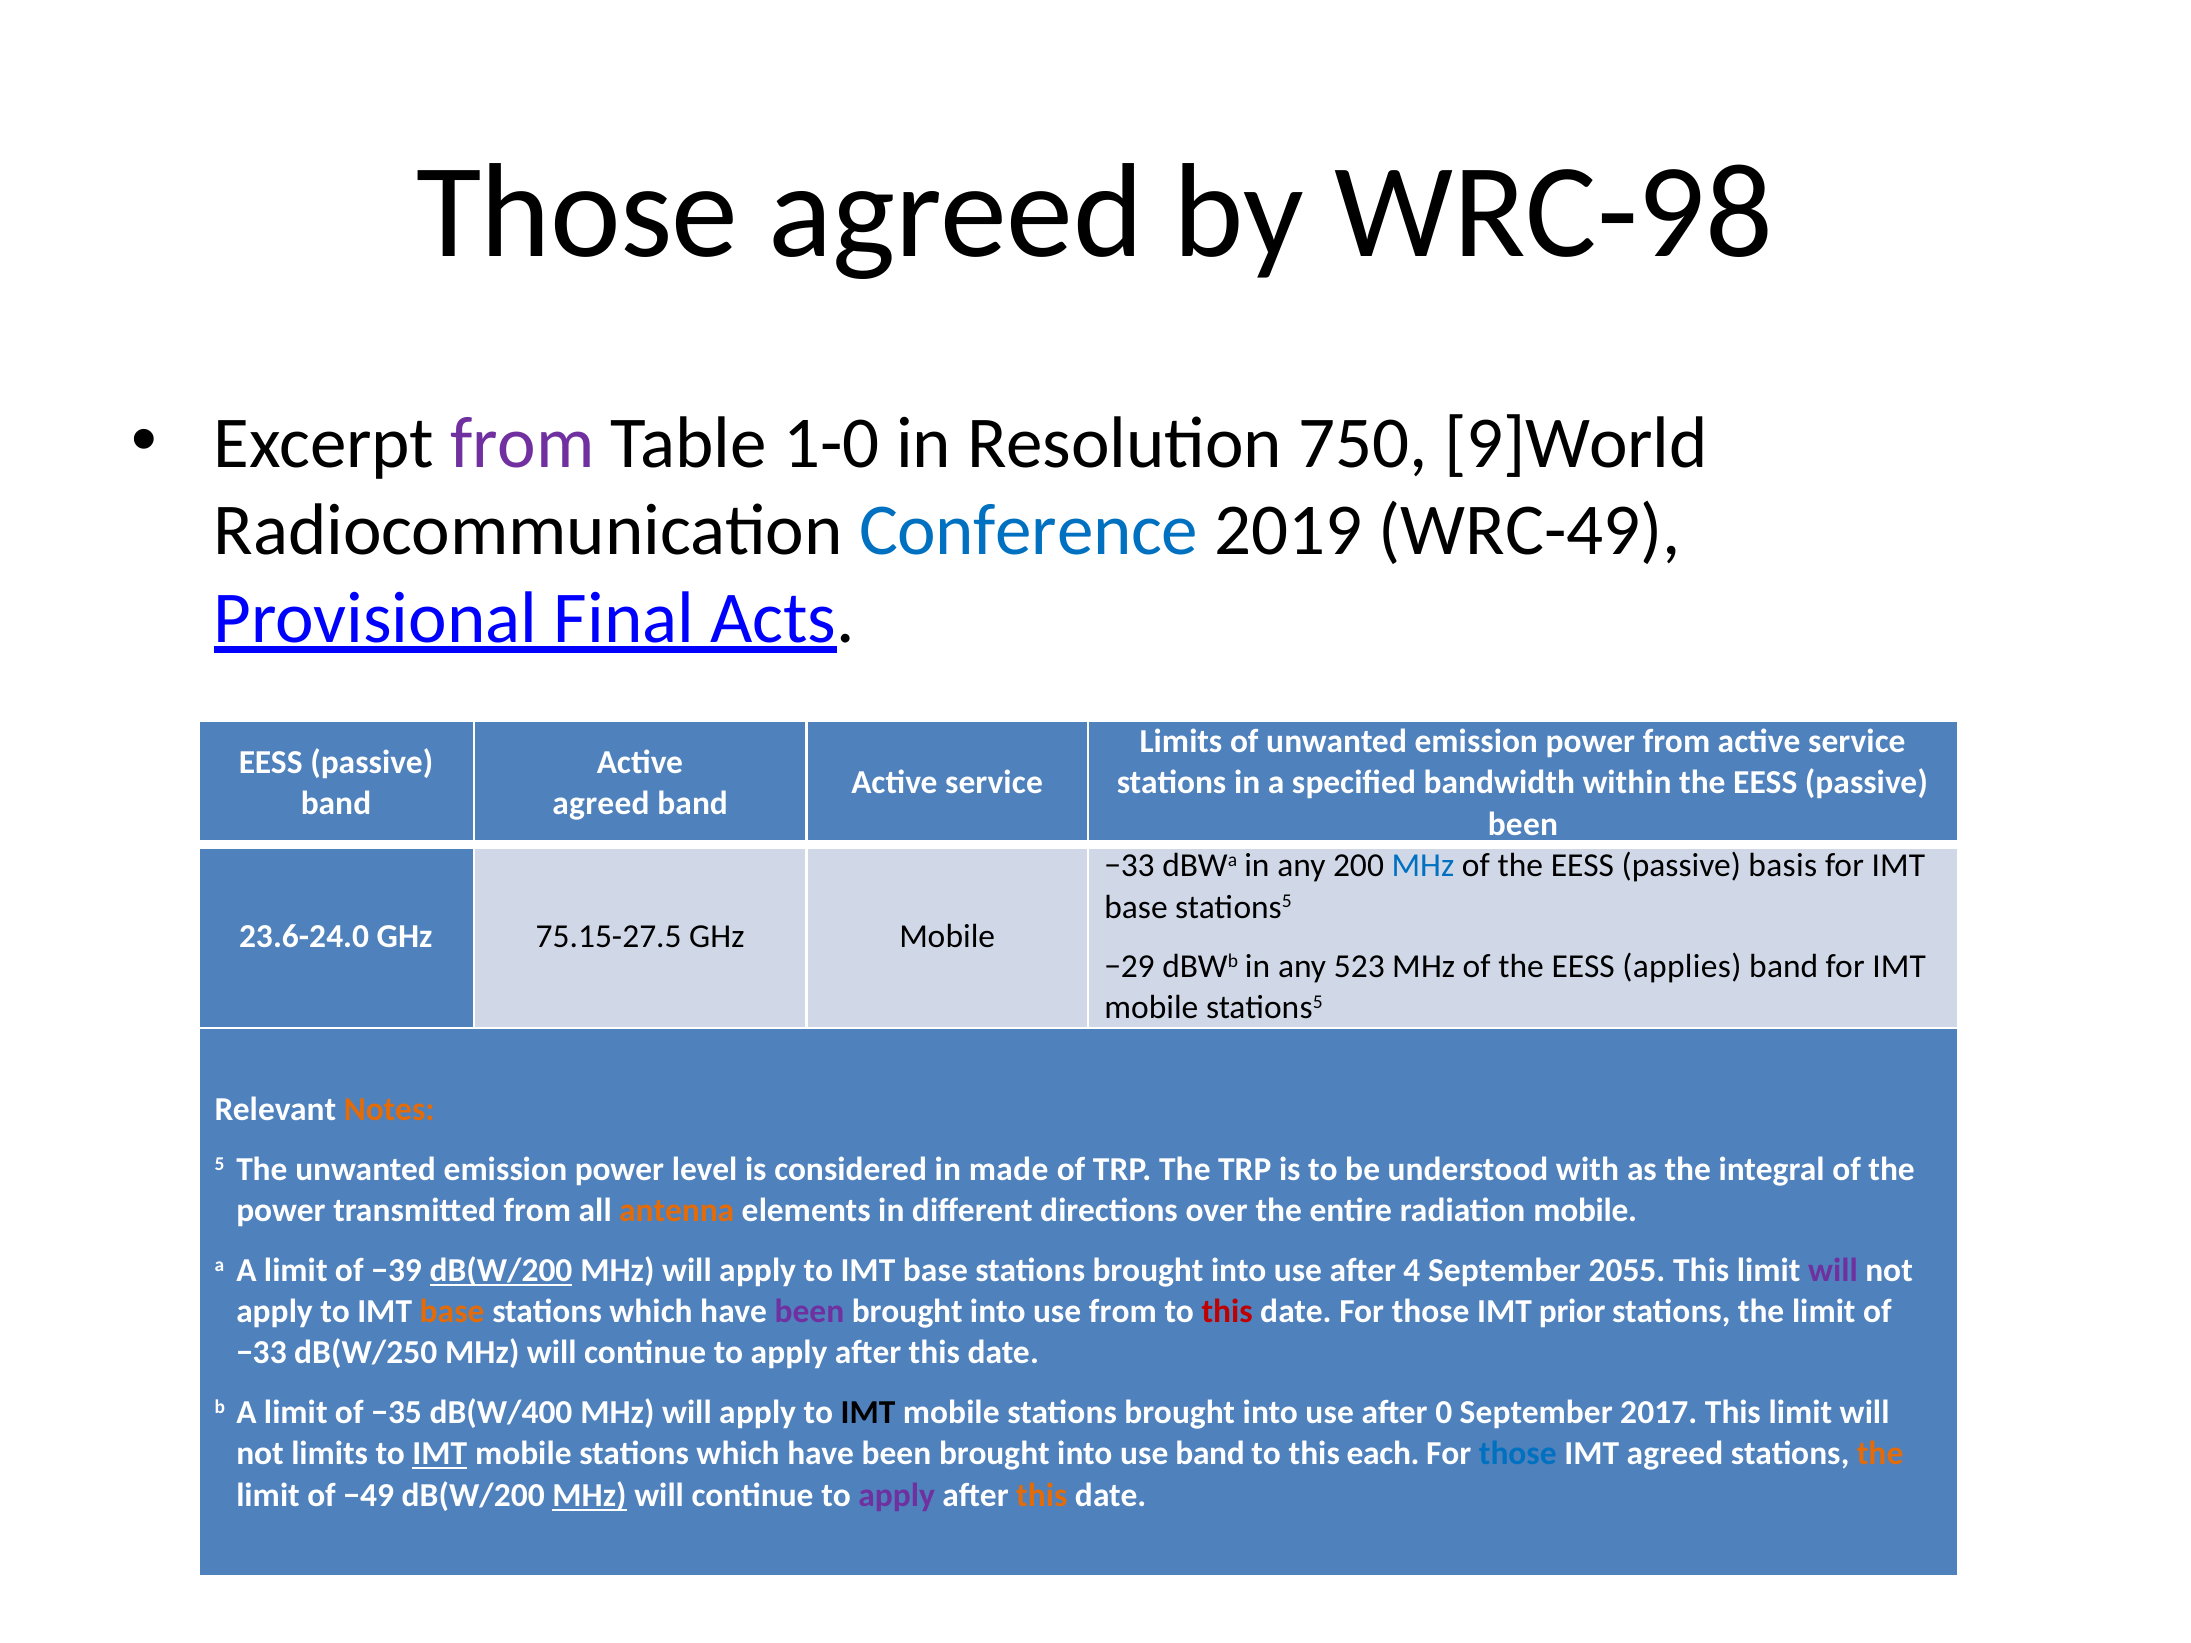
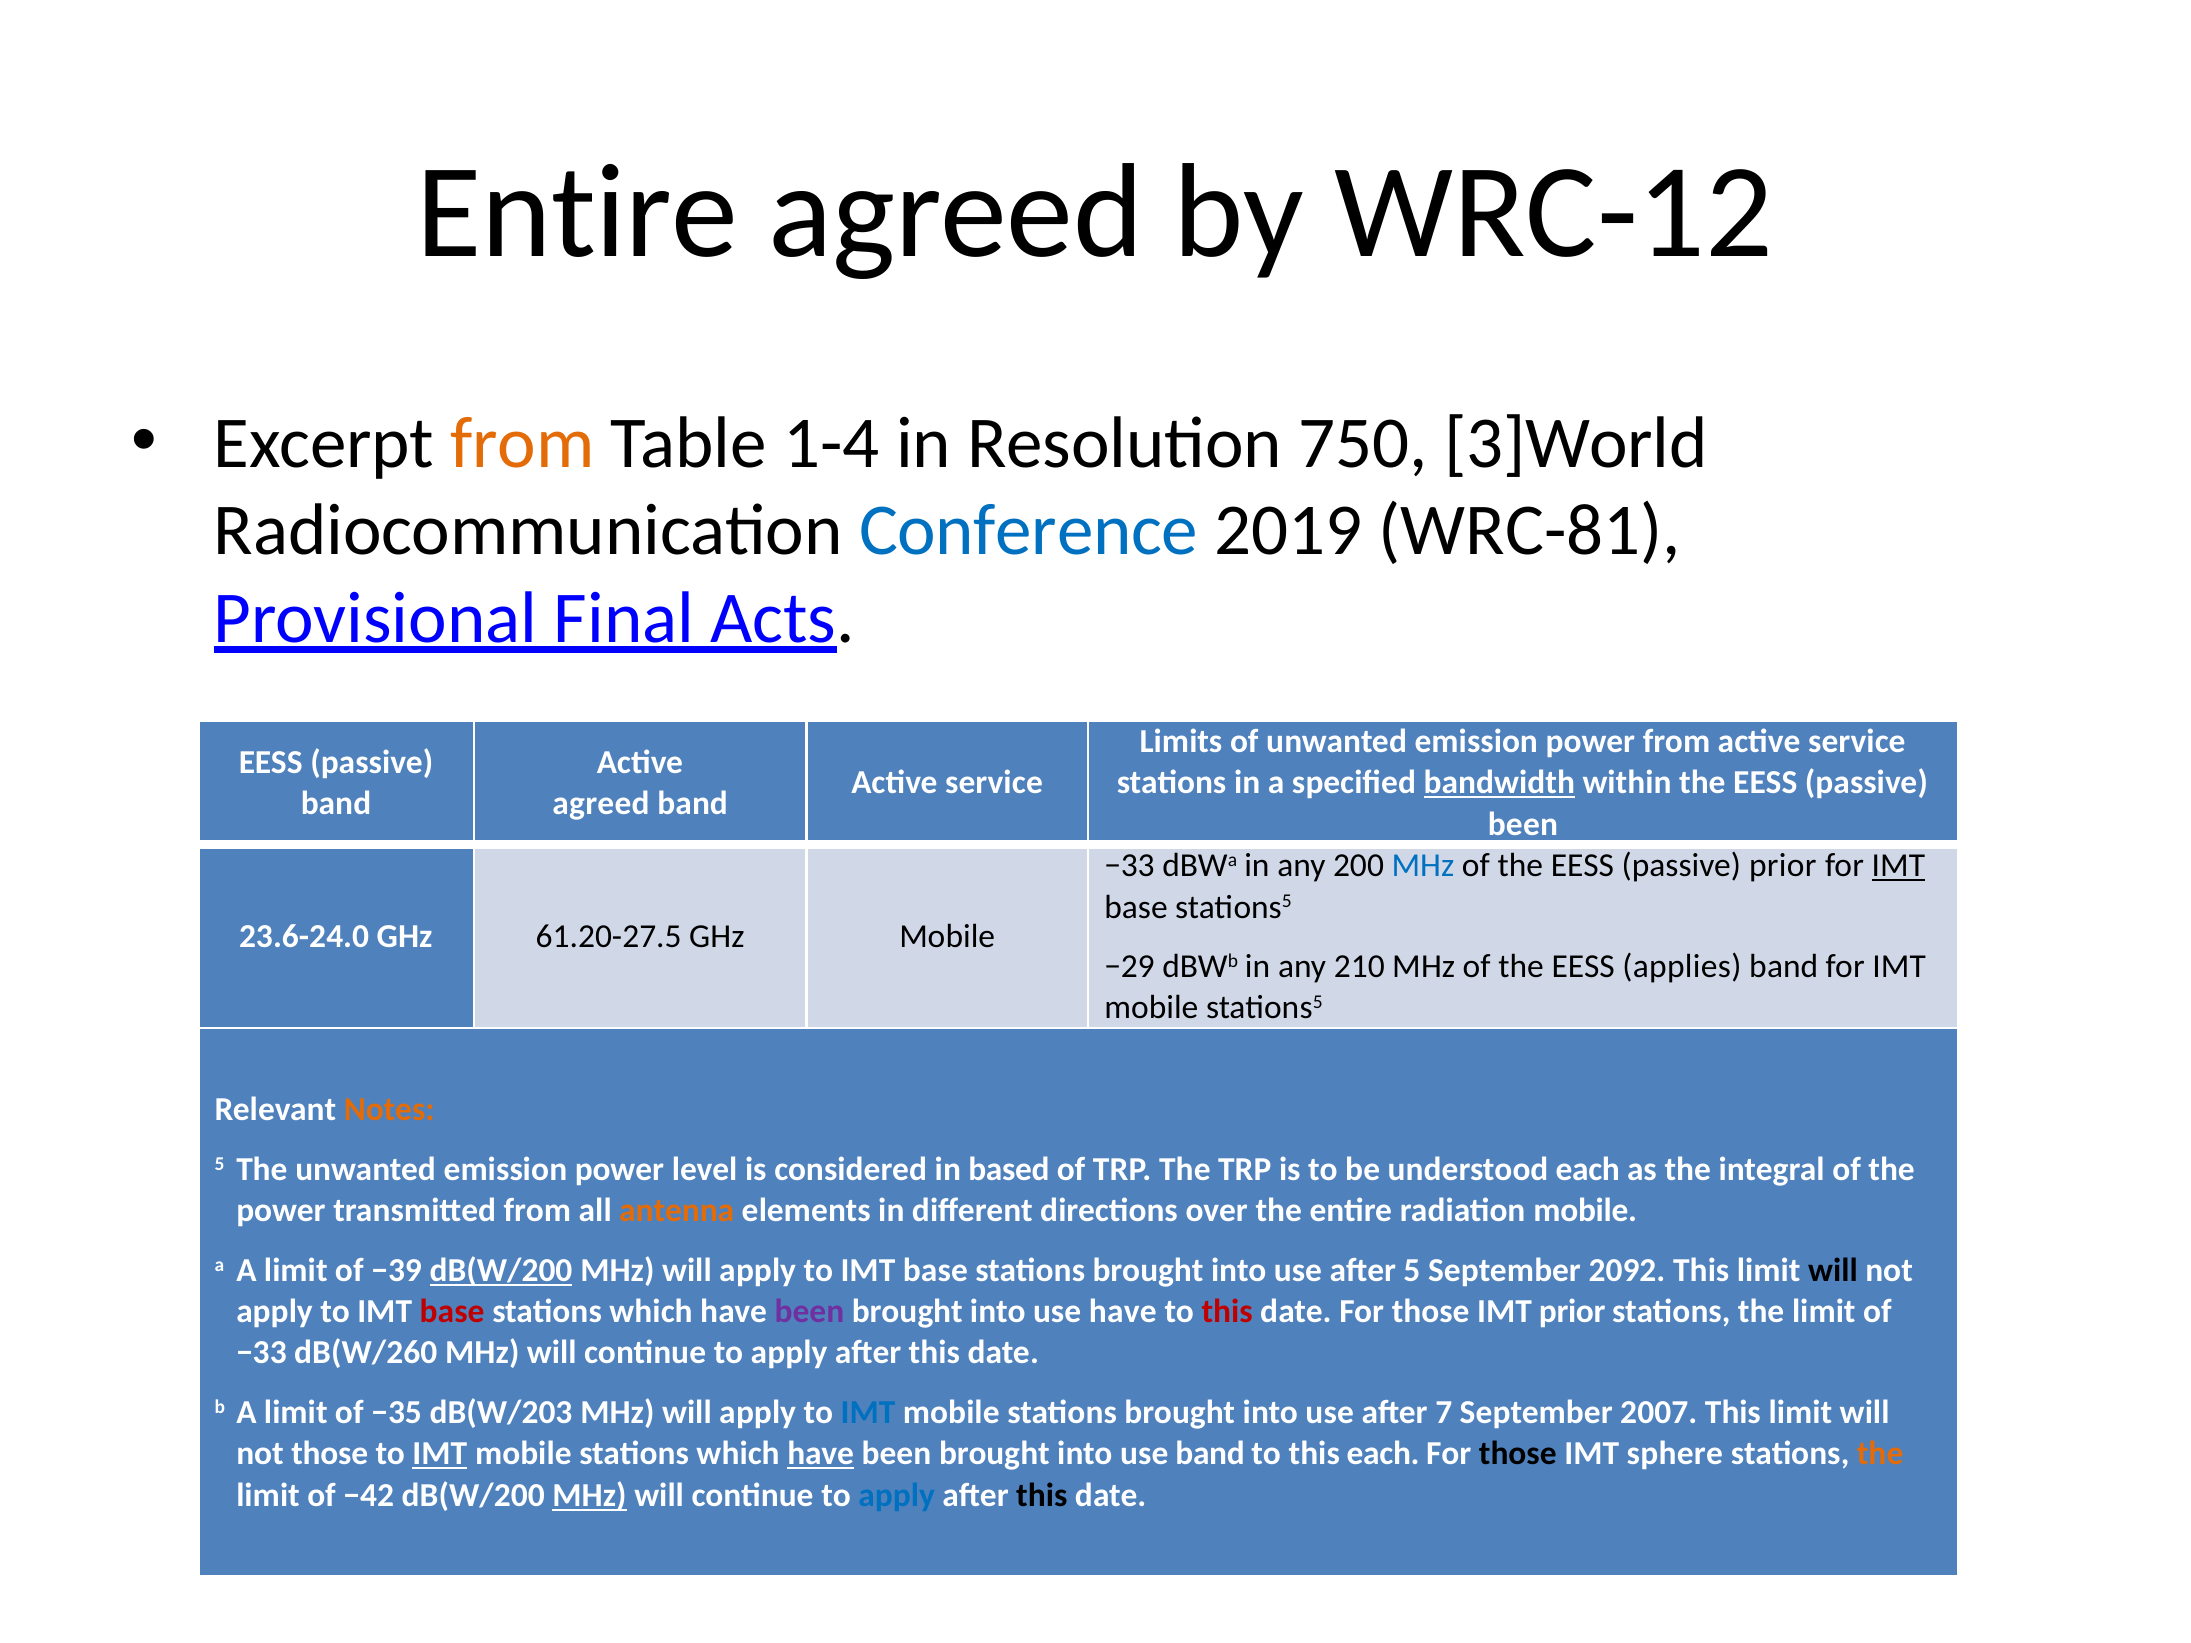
Those at (577, 212): Those -> Entire
WRC-98: WRC-98 -> WRC-12
from at (523, 443) colour: purple -> orange
1-0: 1-0 -> 1-4
9]World: 9]World -> 3]World
WRC-49: WRC-49 -> WRC-81
bandwidth underline: none -> present
passive basis: basis -> prior
IMT at (1898, 866) underline: none -> present
75.15-27.5: 75.15-27.5 -> 61.20-27.5
523: 523 -> 210
made: made -> based
understood with: with -> each
after 4: 4 -> 5
2055: 2055 -> 2092
will at (1833, 1271) colour: purple -> black
base at (452, 1312) colour: orange -> red
use from: from -> have
dB(W/250: dB(W/250 -> dB(W/260
dB(W/400: dB(W/400 -> dB(W/203
IMT at (868, 1413) colour: black -> blue
0: 0 -> 7
2017: 2017 -> 2007
not limits: limits -> those
have at (821, 1454) underline: none -> present
those at (1518, 1454) colour: blue -> black
IMT agreed: agreed -> sphere
−49: −49 -> −42
apply at (897, 1495) colour: purple -> blue
this at (1042, 1495) colour: orange -> black
